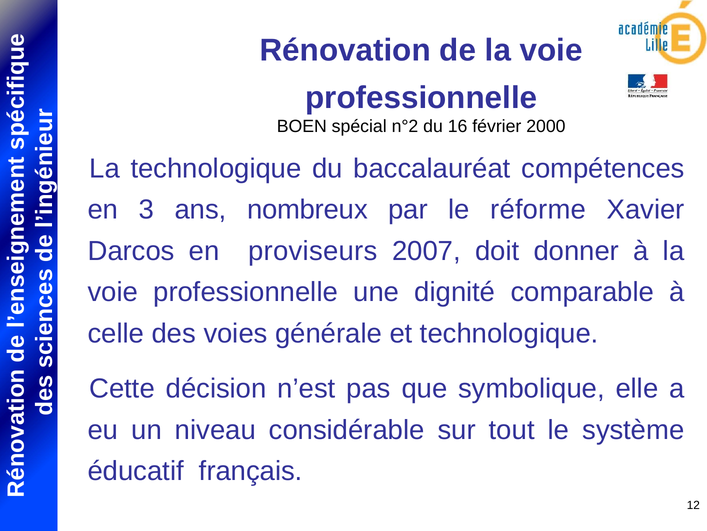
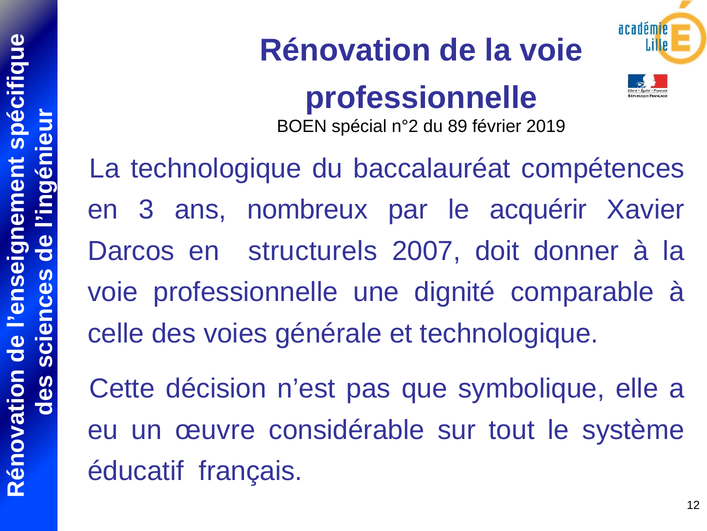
16: 16 -> 89
2000: 2000 -> 2019
réforme: réforme -> acquérir
proviseurs: proviseurs -> structurels
niveau: niveau -> œuvre
